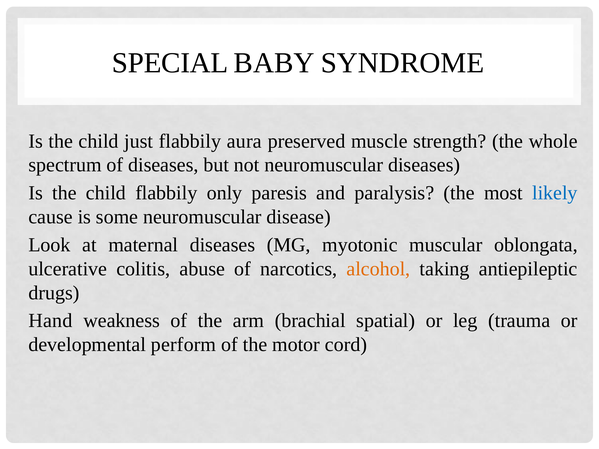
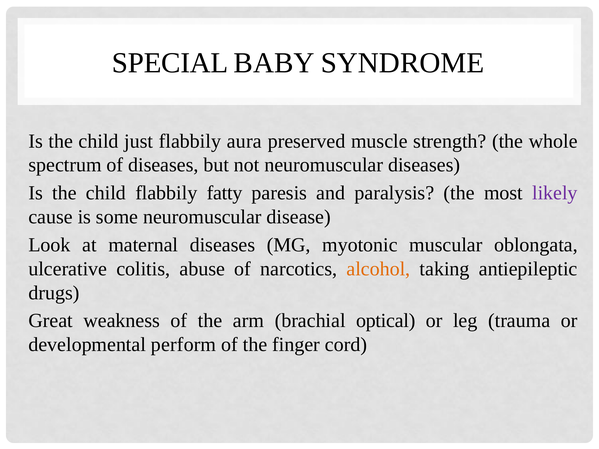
only: only -> fatty
likely colour: blue -> purple
Hand: Hand -> Great
spatial: spatial -> optical
motor: motor -> finger
